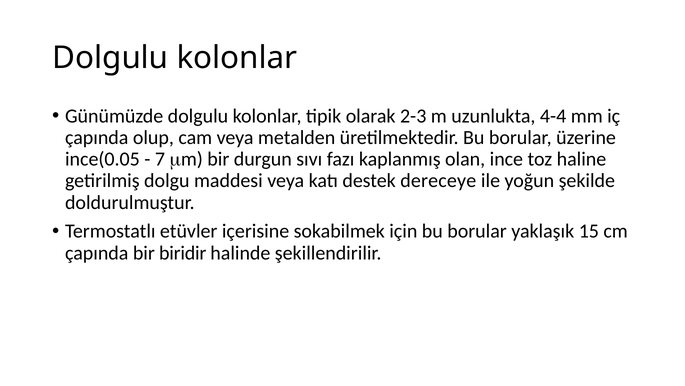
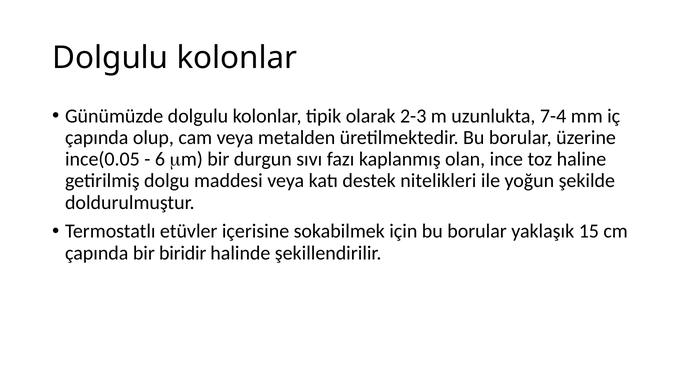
4-4: 4-4 -> 7-4
7: 7 -> 6
dereceye: dereceye -> nitelikleri
